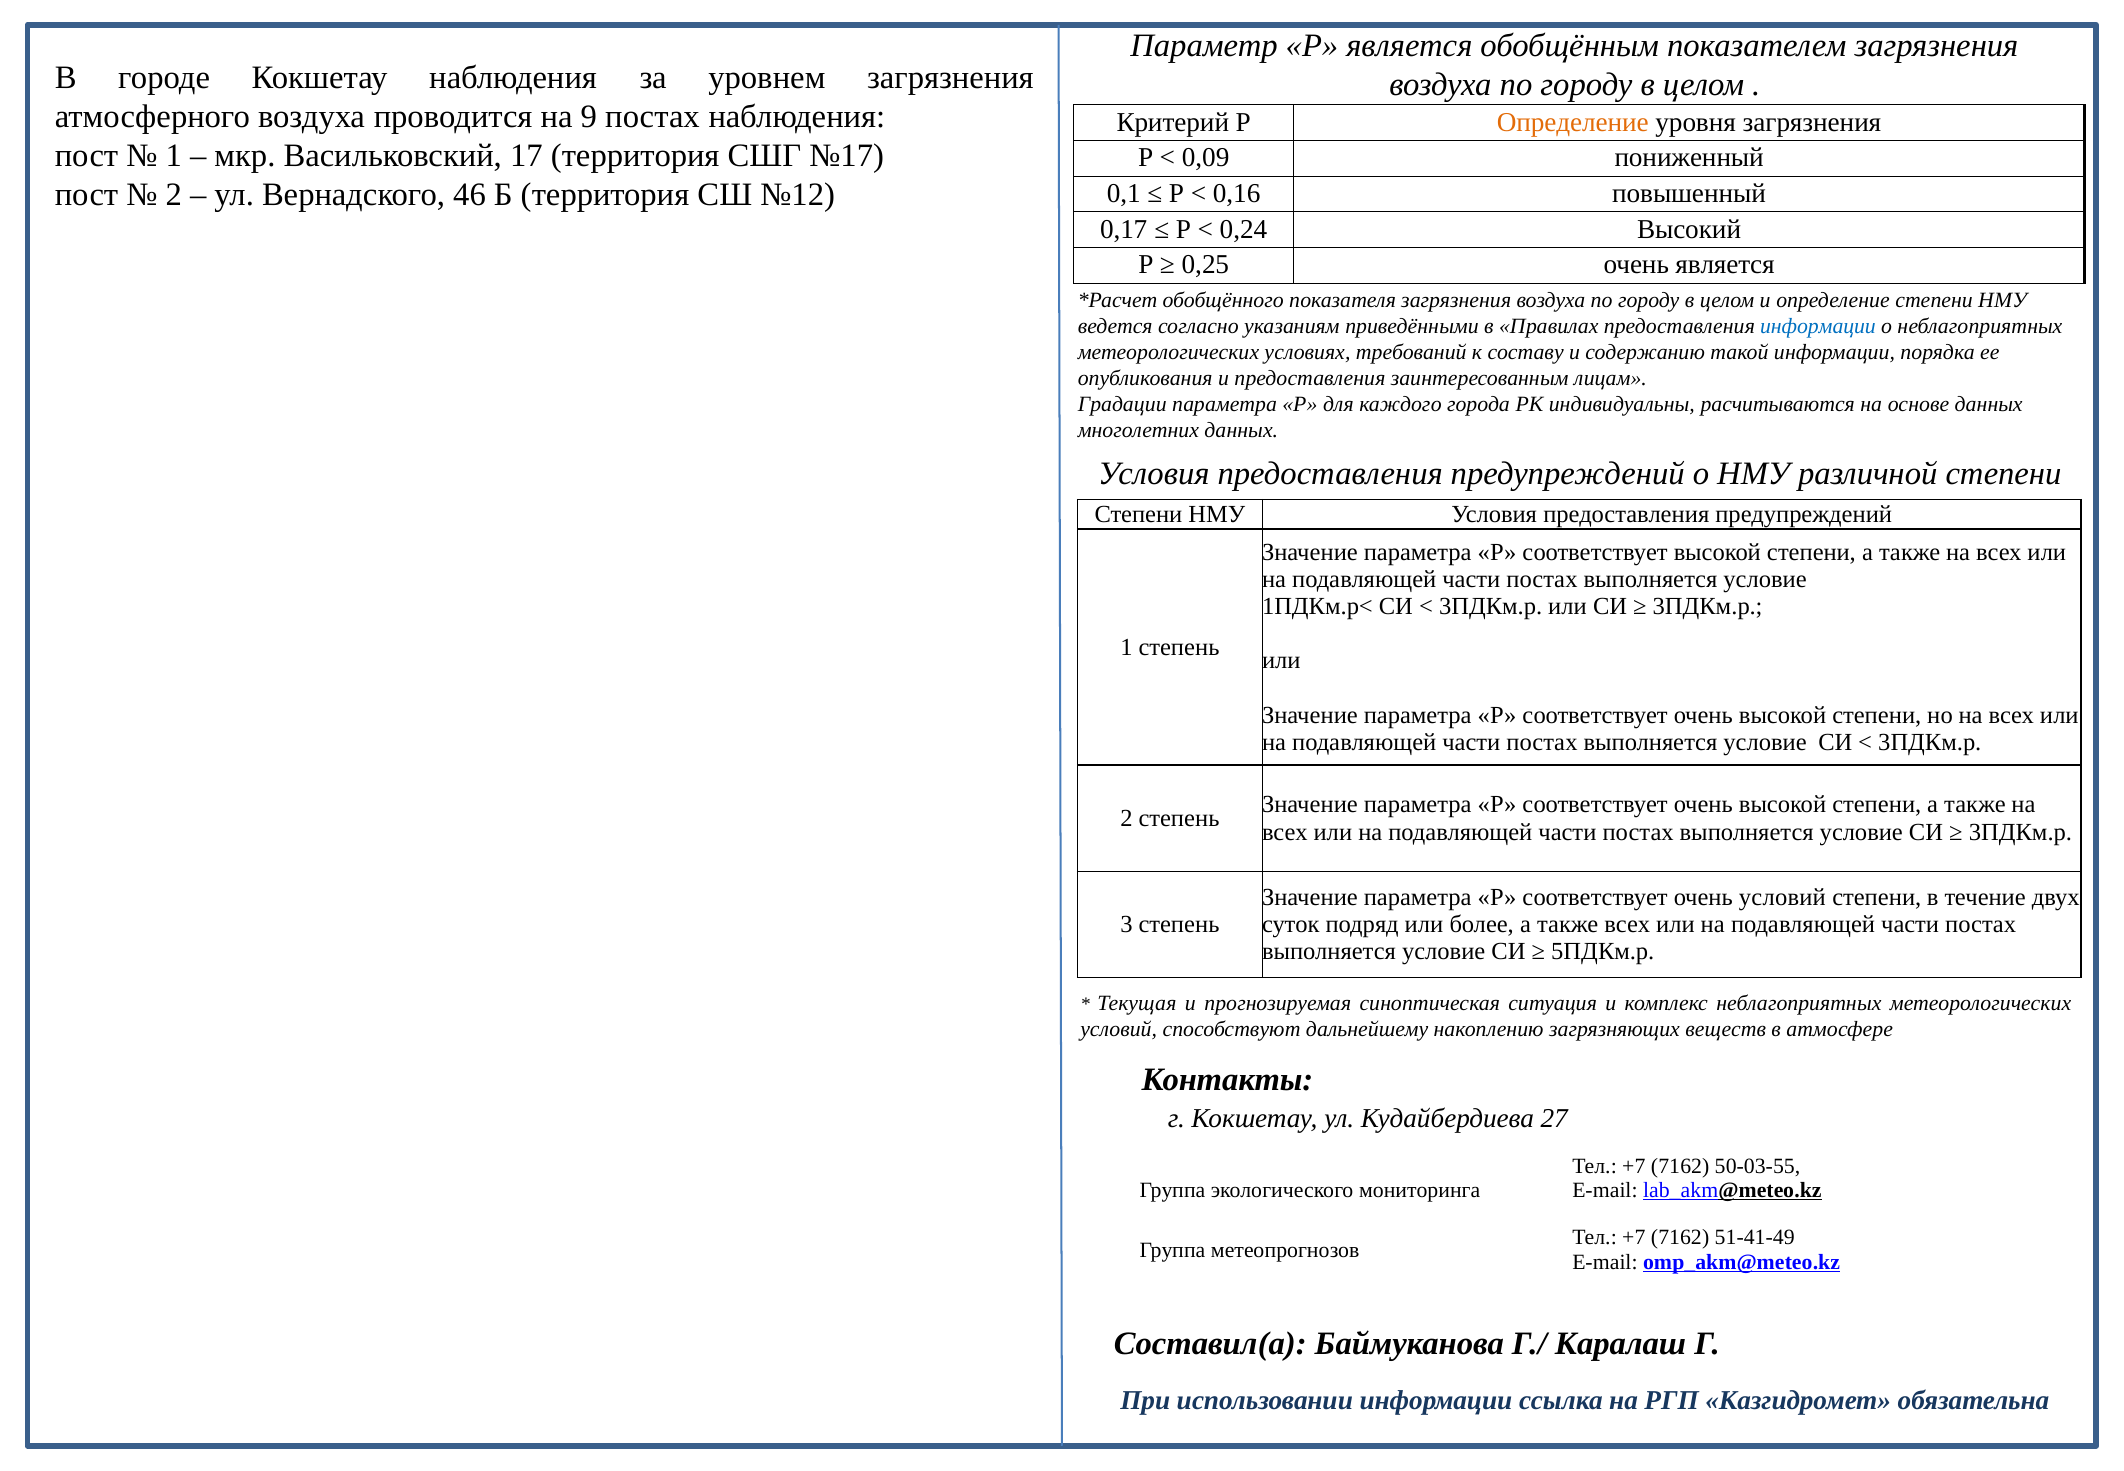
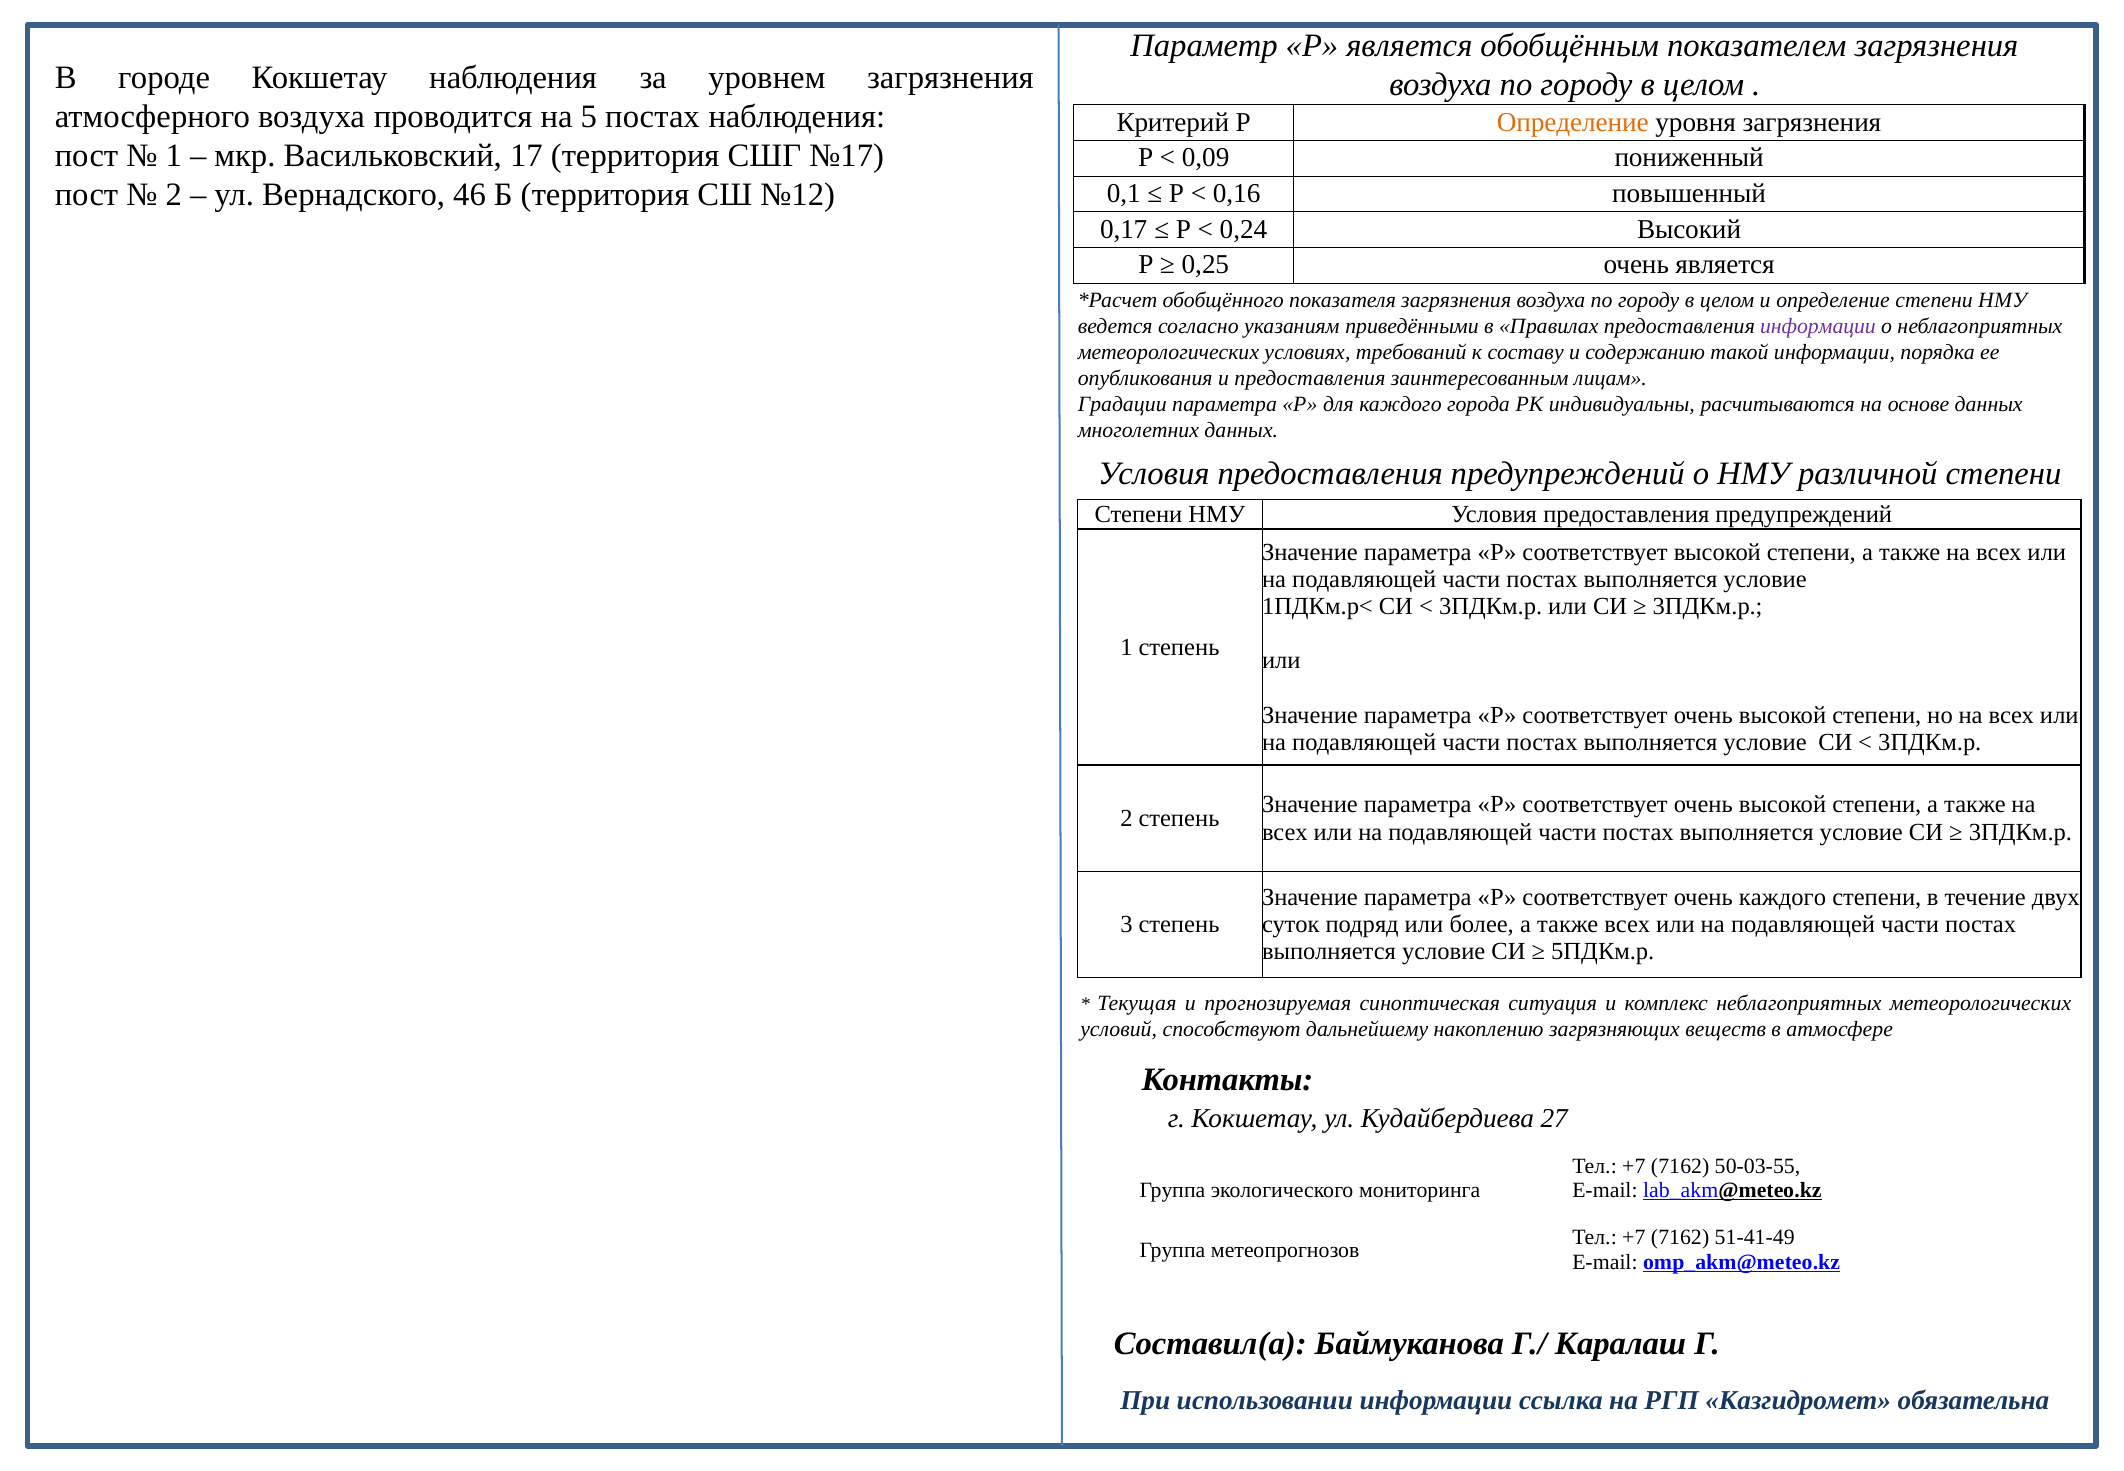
9: 9 -> 5
информации at (1818, 326) colour: blue -> purple
очень условий: условий -> каждого
